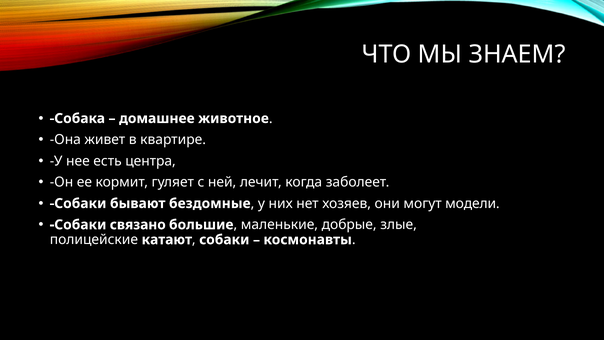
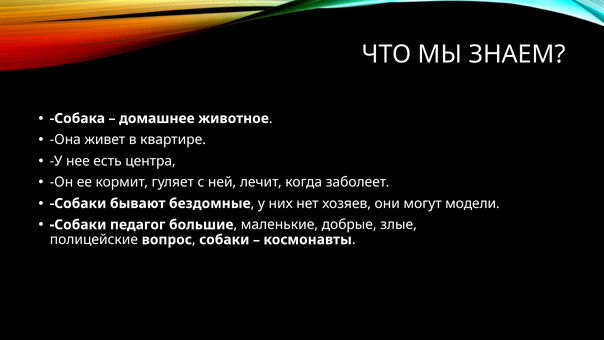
связано: связано -> педагог
катают: катают -> вопрос
